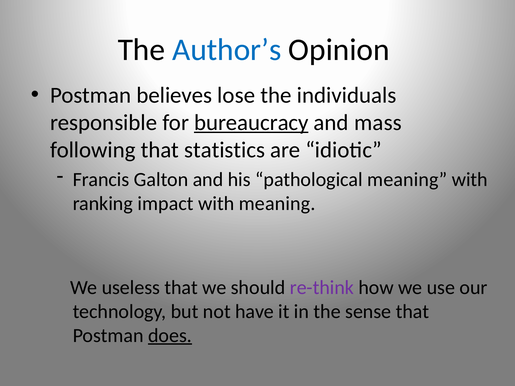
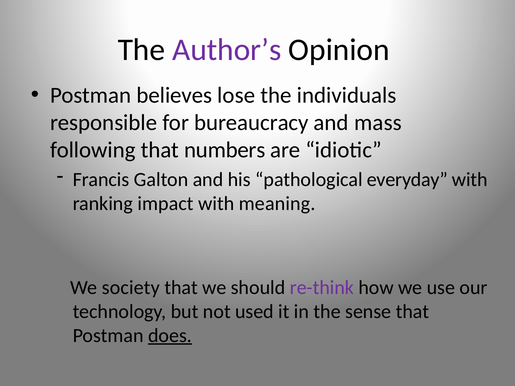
Author’s colour: blue -> purple
bureaucracy underline: present -> none
statistics: statistics -> numbers
pathological meaning: meaning -> everyday
useless: useless -> society
have: have -> used
